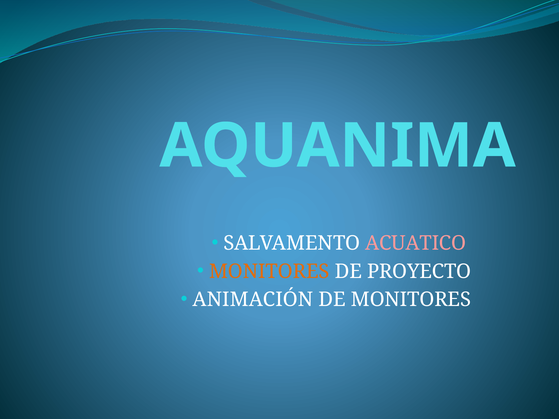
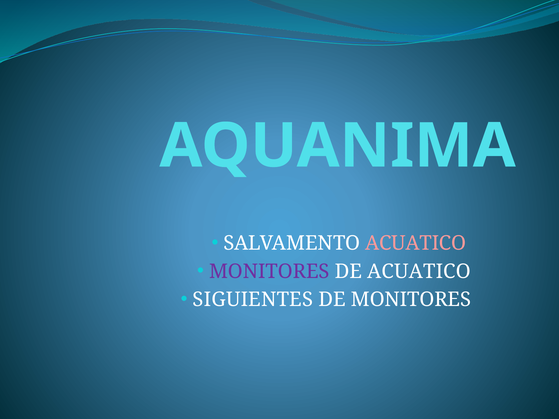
MONITORES at (269, 272) colour: orange -> purple
DE PROYECTO: PROYECTO -> ACUATICO
ANIMACIÓN: ANIMACIÓN -> SIGUIENTES
